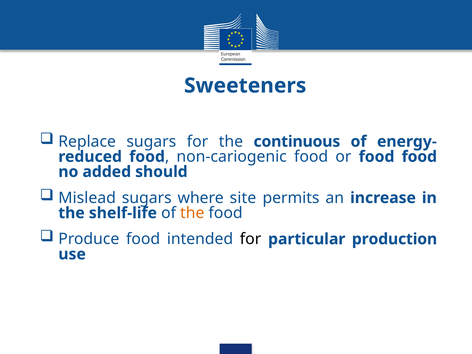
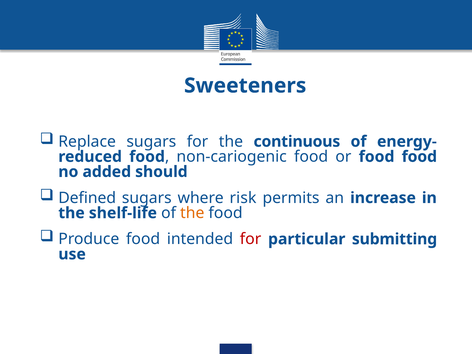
Mislead: Mislead -> Defined
site: site -> risk
for at (251, 239) colour: black -> red
production: production -> submitting
